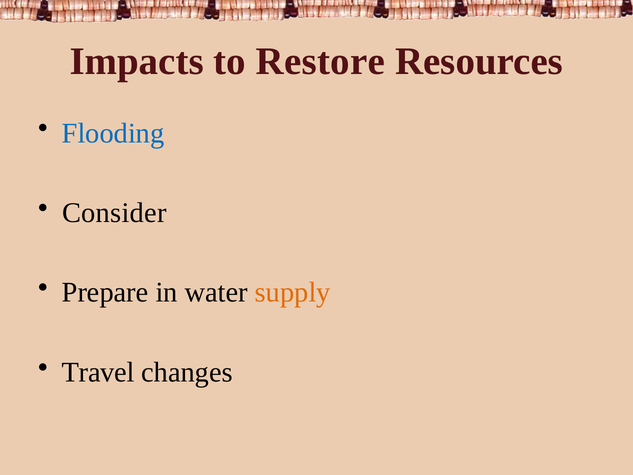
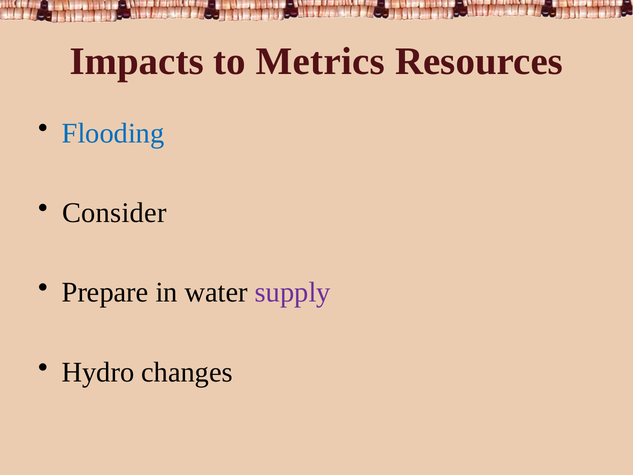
Restore: Restore -> Metrics
supply colour: orange -> purple
Travel: Travel -> Hydro
